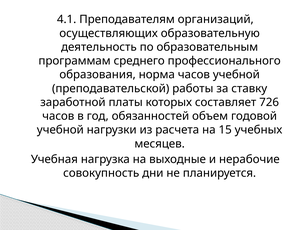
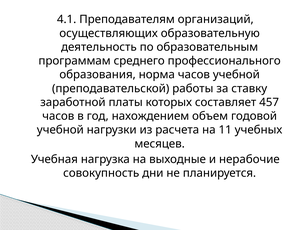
726: 726 -> 457
обязанностей: обязанностей -> нахождением
15: 15 -> 11
